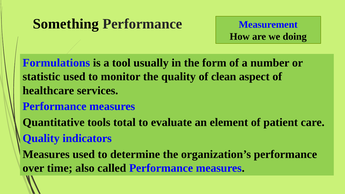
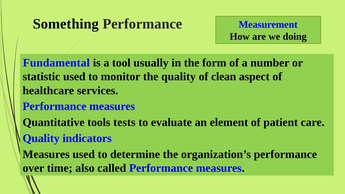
Formulations: Formulations -> Fundamental
total: total -> tests
